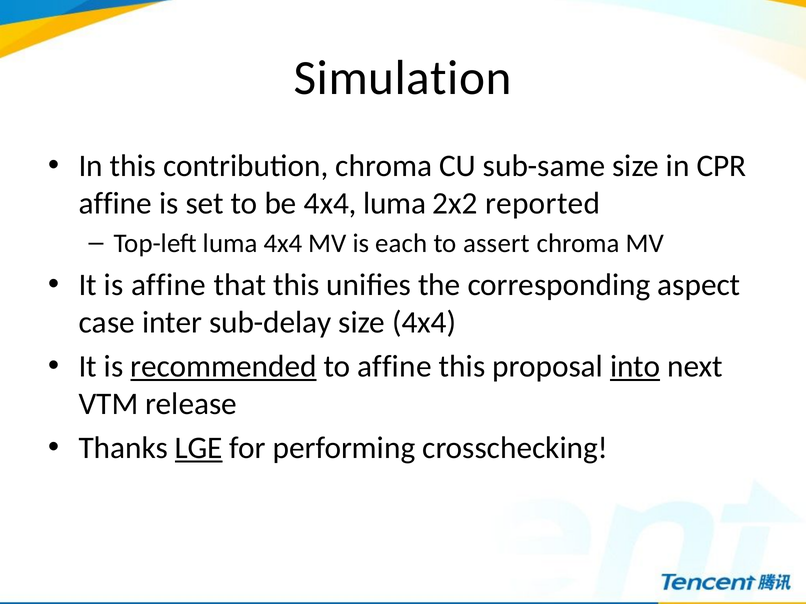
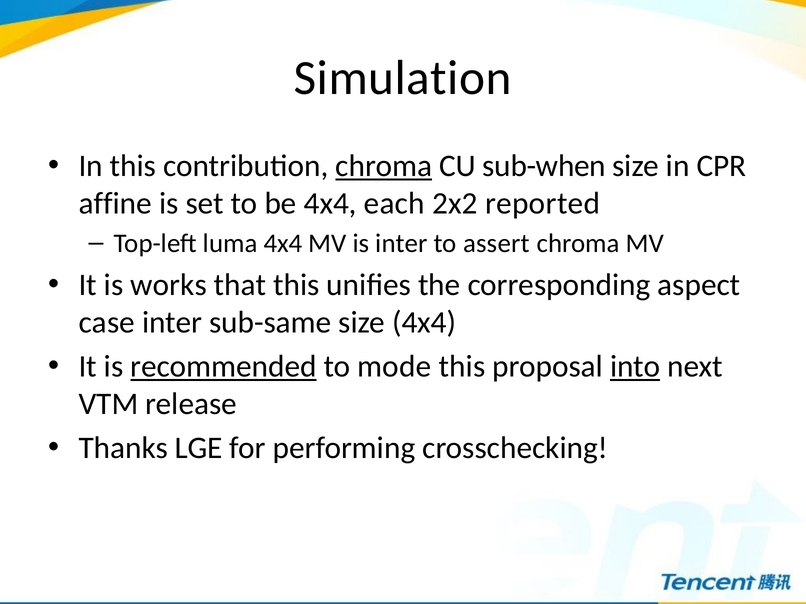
chroma at (384, 166) underline: none -> present
sub-same: sub-same -> sub-when
4x4 luma: luma -> each
is each: each -> inter
is affine: affine -> works
sub-delay: sub-delay -> sub-same
to affine: affine -> mode
LGE underline: present -> none
